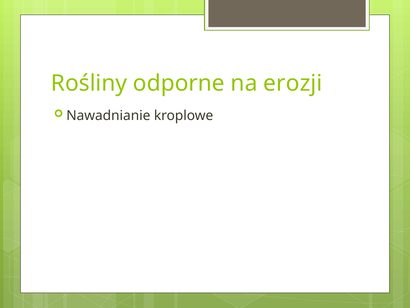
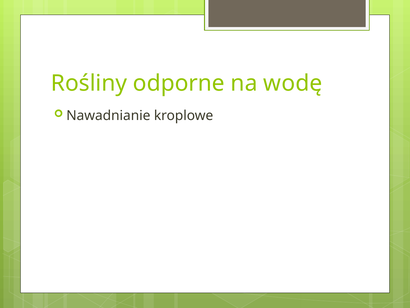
erozji: erozji -> wodę
